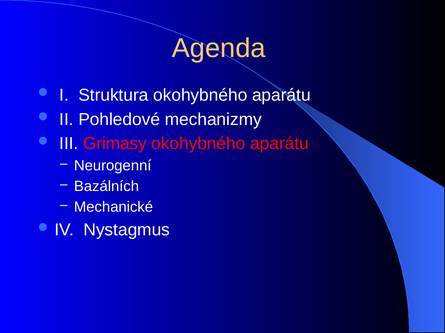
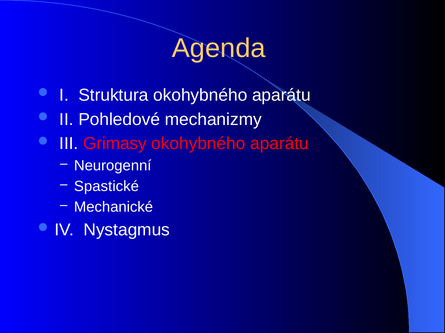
Bazálních: Bazálních -> Spastické
